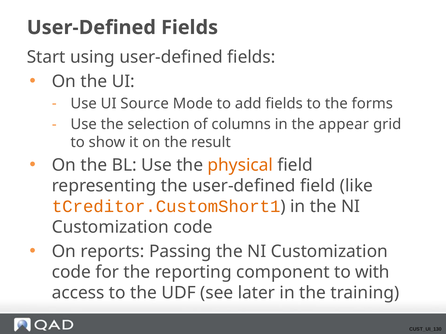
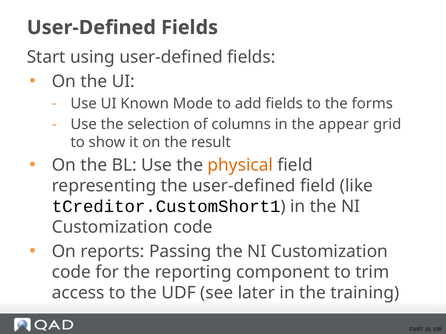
Source: Source -> Known
tCreditor.CustomShort1 colour: orange -> black
with: with -> trim
